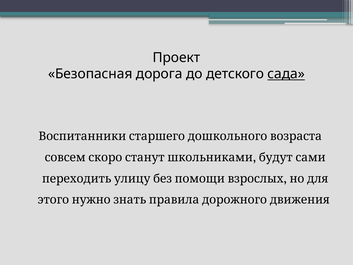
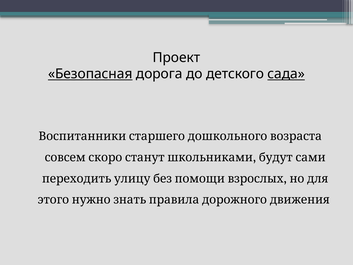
Безопасная underline: none -> present
